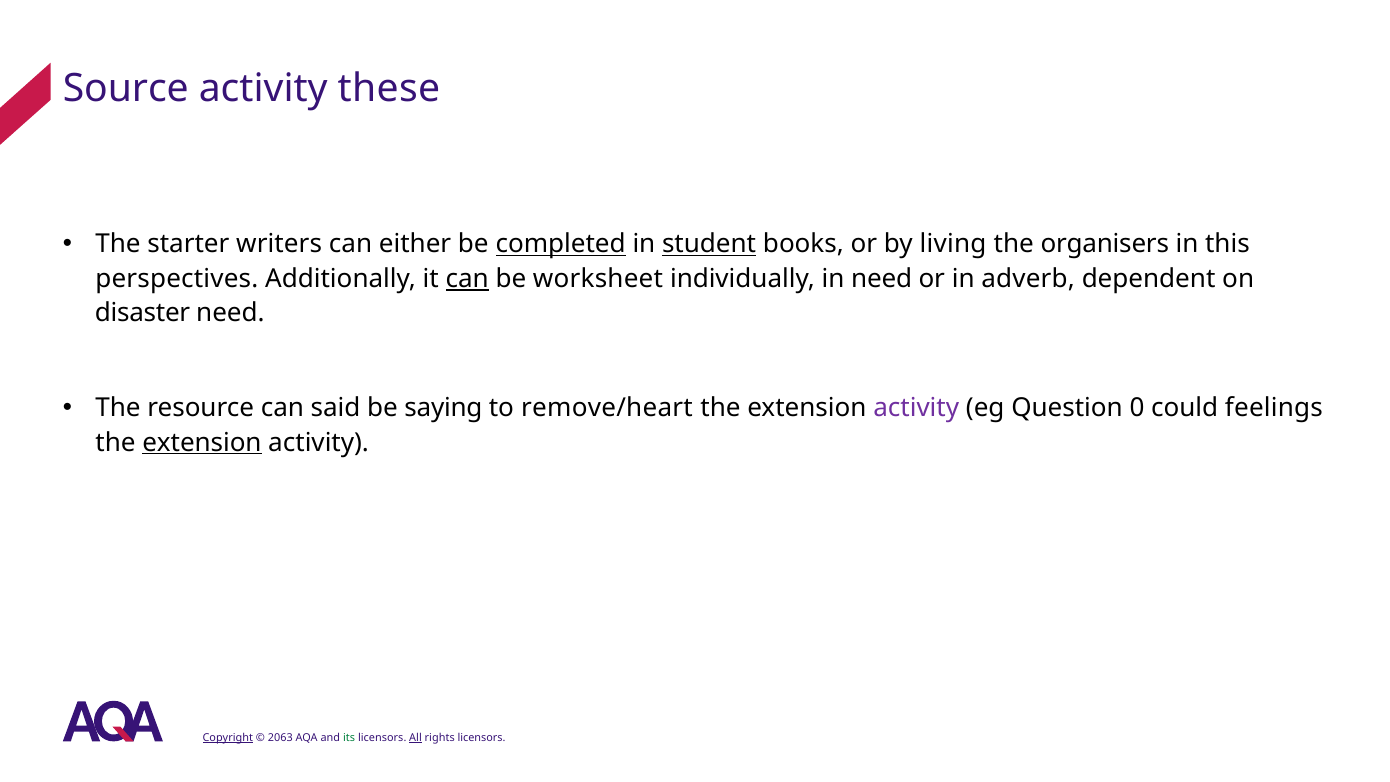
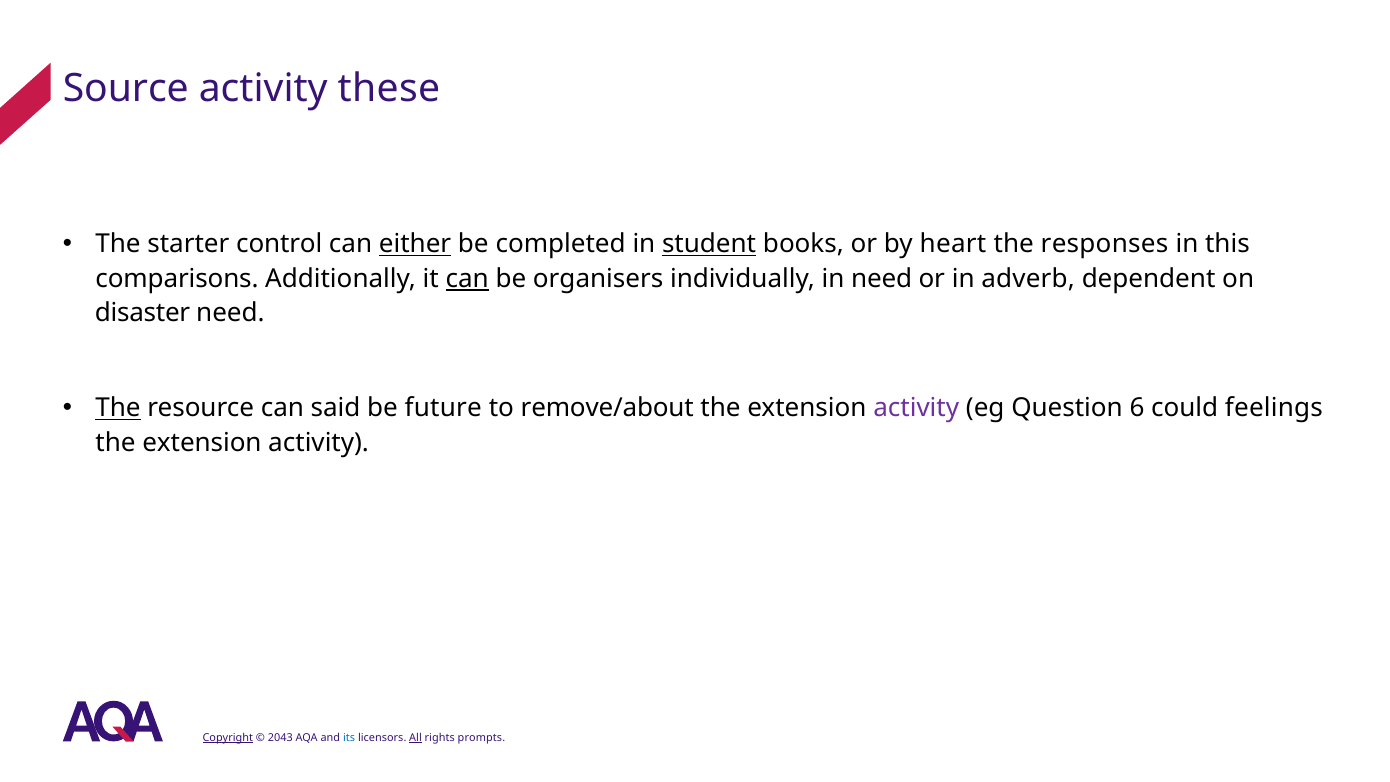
writers: writers -> control
either underline: none -> present
completed underline: present -> none
living: living -> heart
organisers: organisers -> responses
perspectives: perspectives -> comparisons
worksheet: worksheet -> organisers
The at (118, 408) underline: none -> present
saying: saying -> future
remove/heart: remove/heart -> remove/about
0: 0 -> 6
extension at (202, 442) underline: present -> none
2063: 2063 -> 2043
its colour: green -> blue
rights licensors: licensors -> prompts
